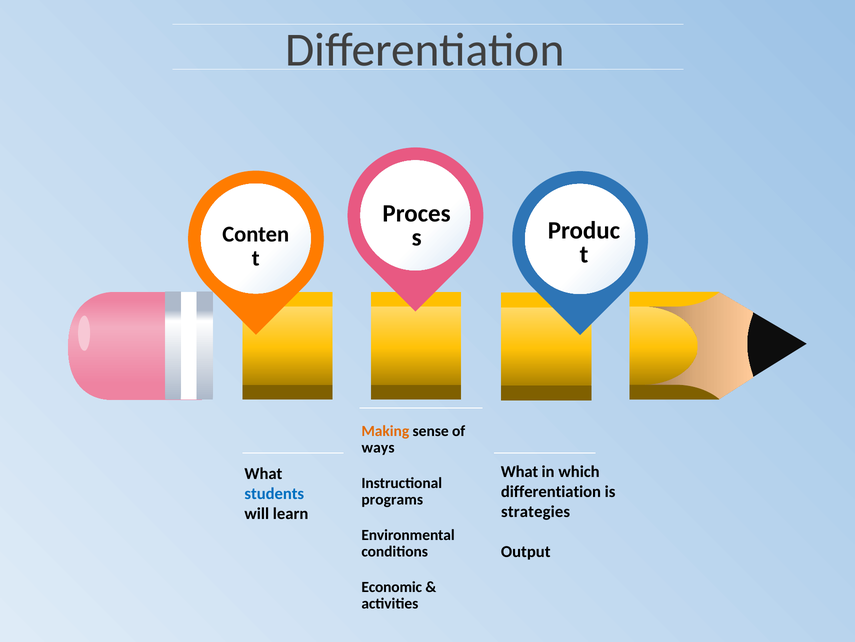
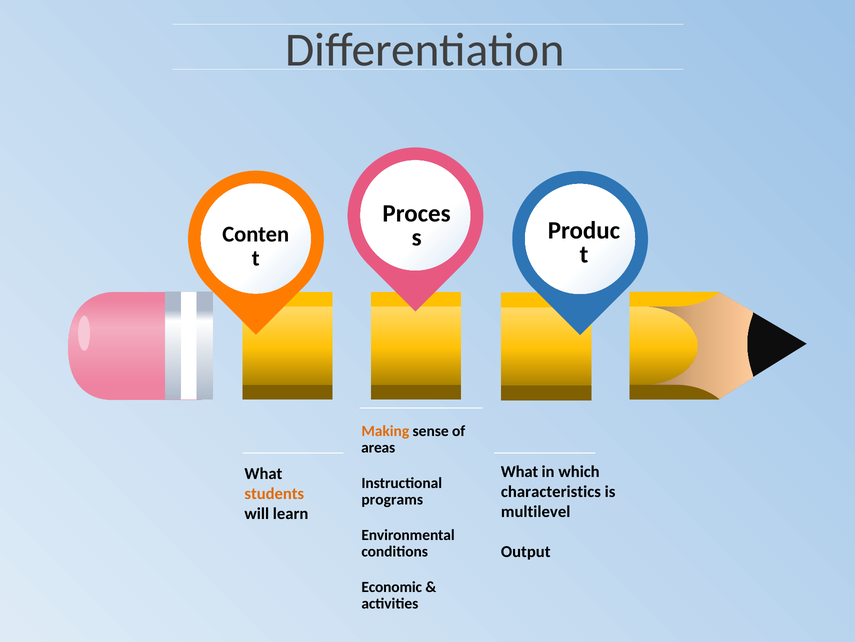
ways: ways -> areas
differentiation at (551, 491): differentiation -> characteristics
students colour: blue -> orange
strategies: strategies -> multilevel
